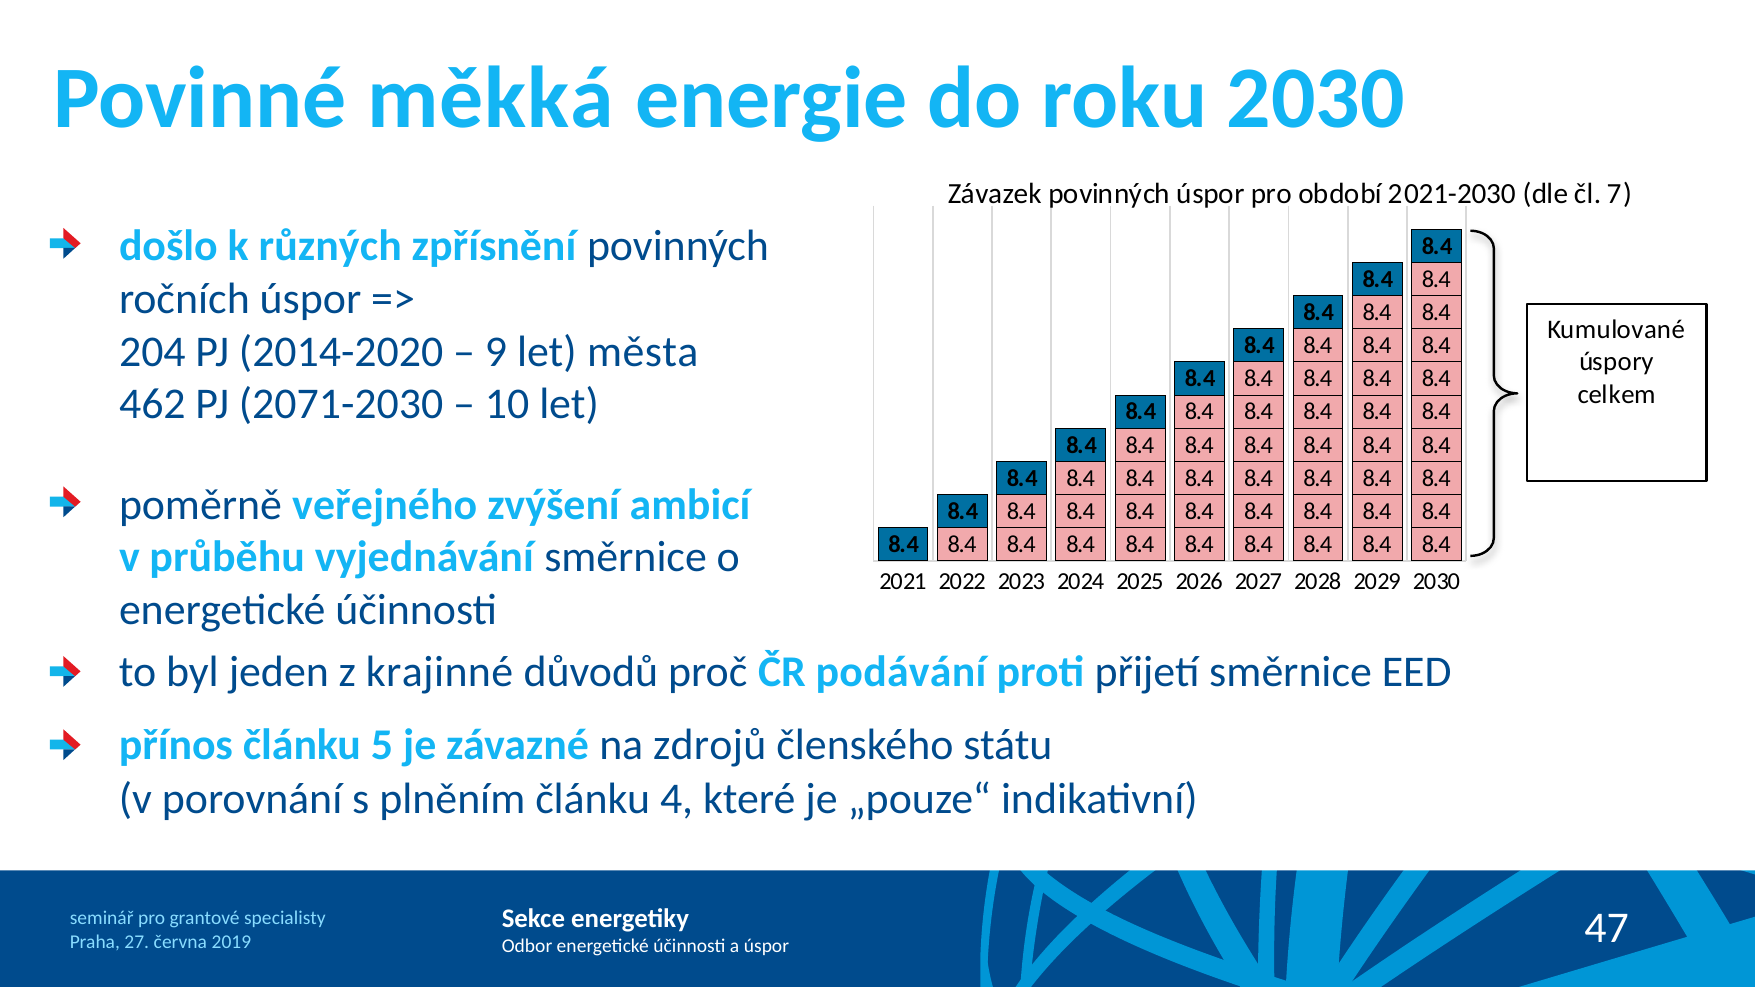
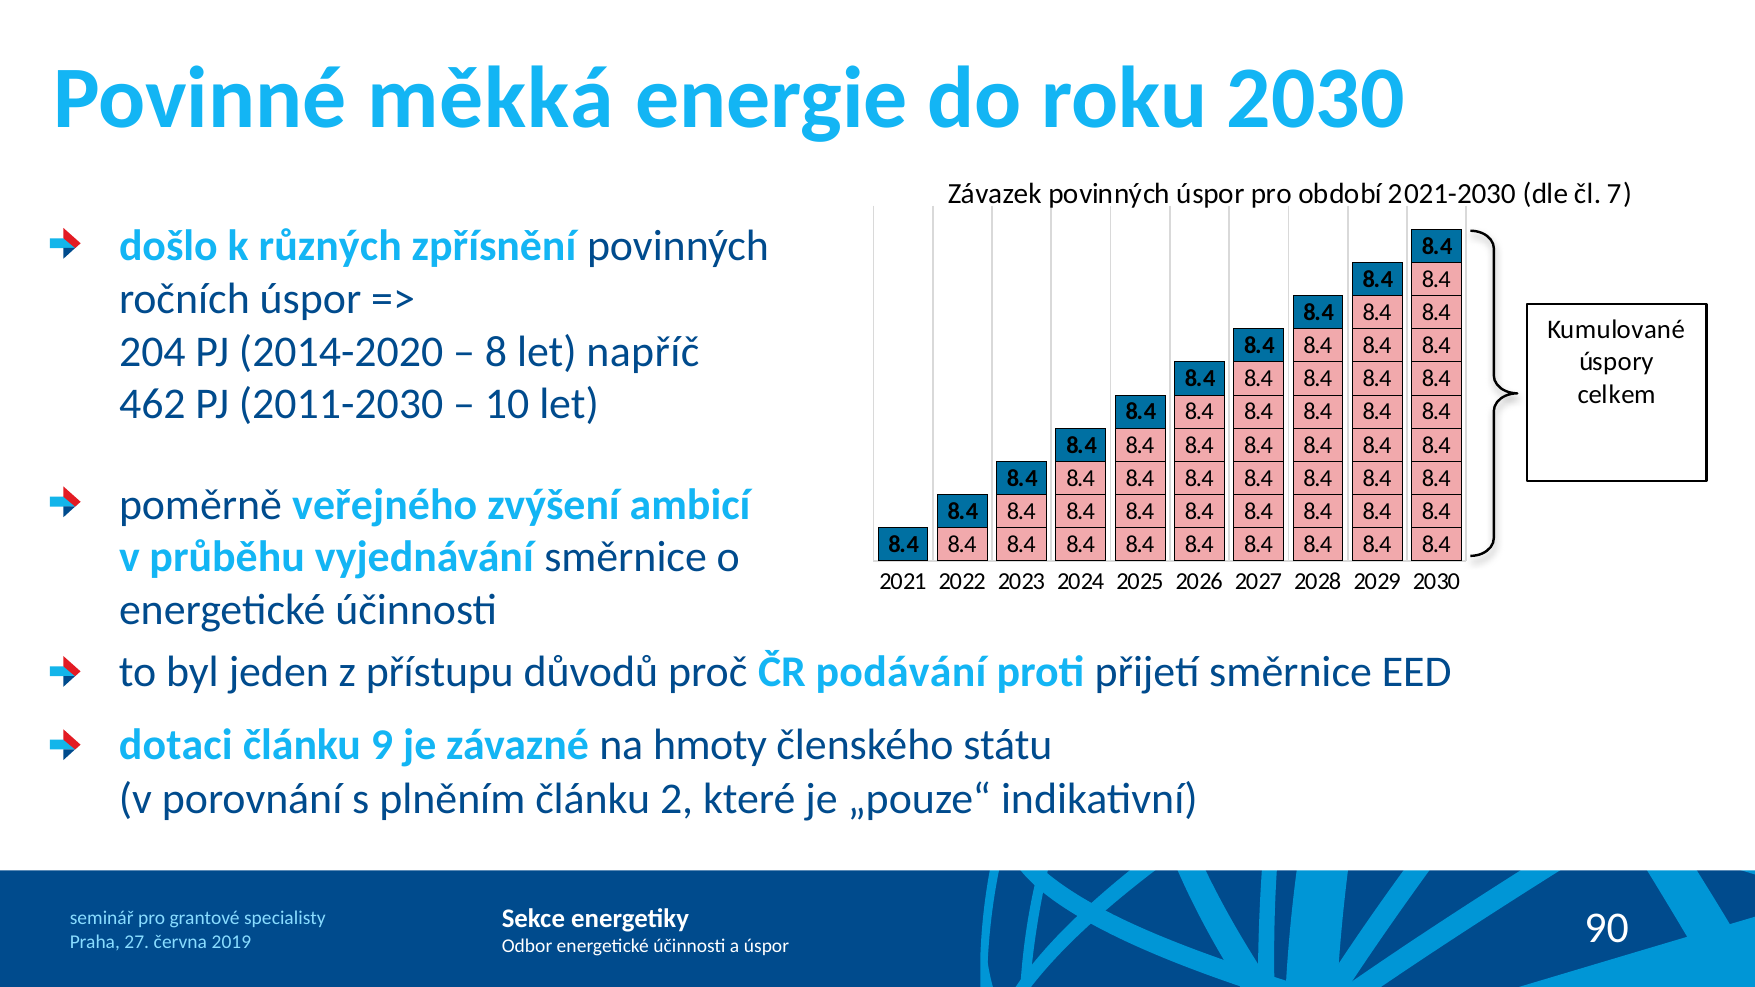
9: 9 -> 8
města: města -> napříč
2071-2030: 2071-2030 -> 2011-2030
krajinné: krajinné -> přístupu
přínos: přínos -> dotaci
5: 5 -> 9
zdrojů: zdrojů -> hmoty
4: 4 -> 2
47: 47 -> 90
